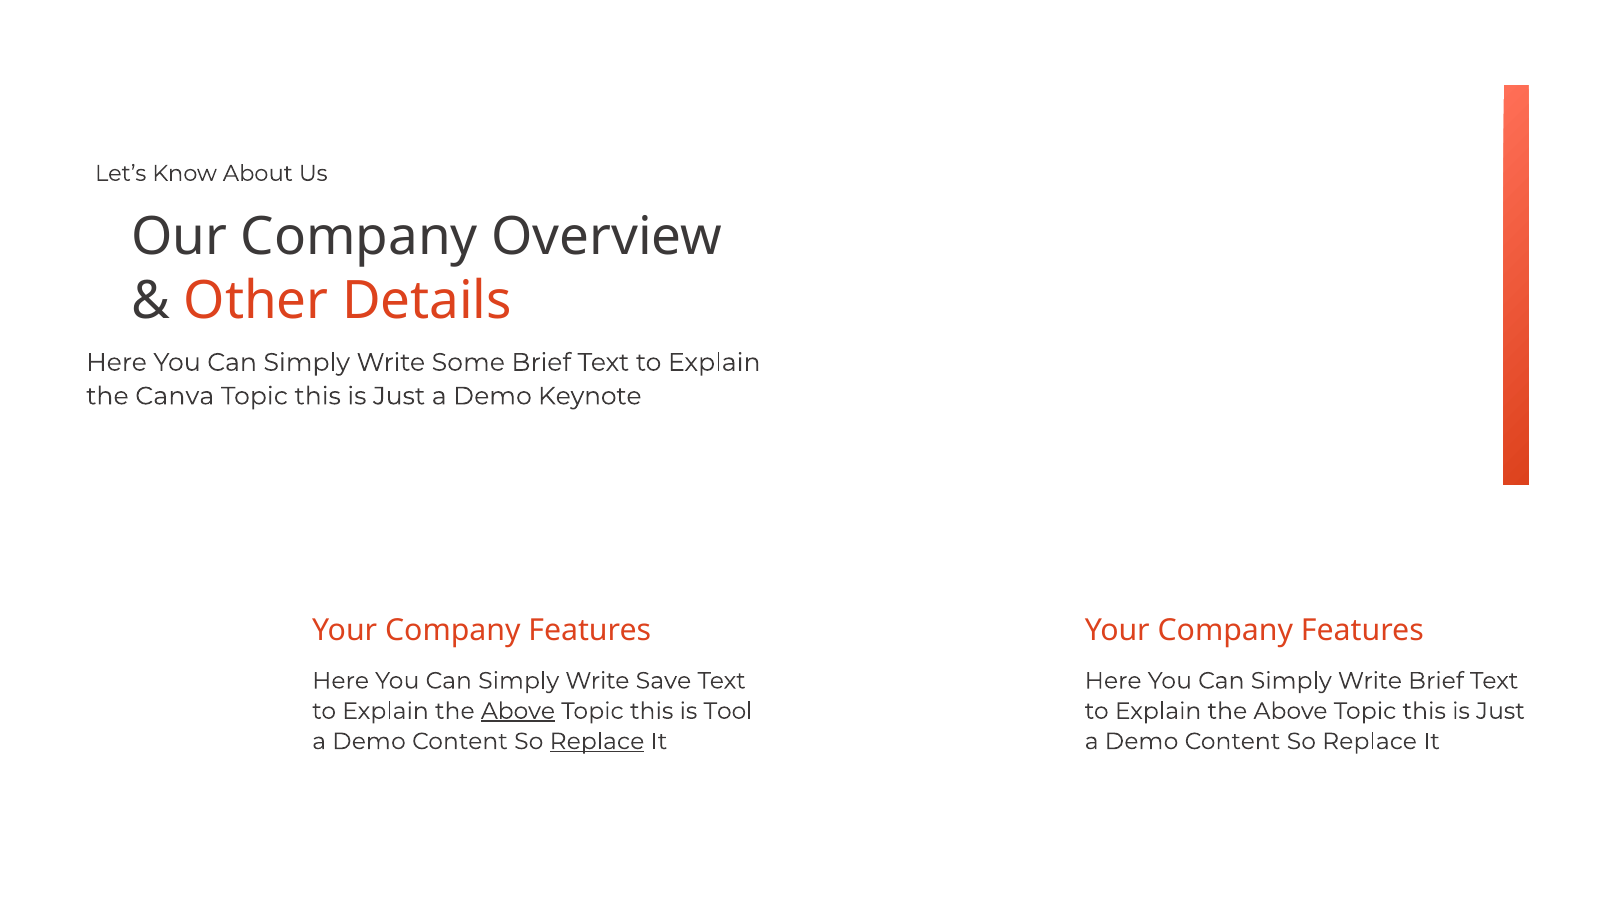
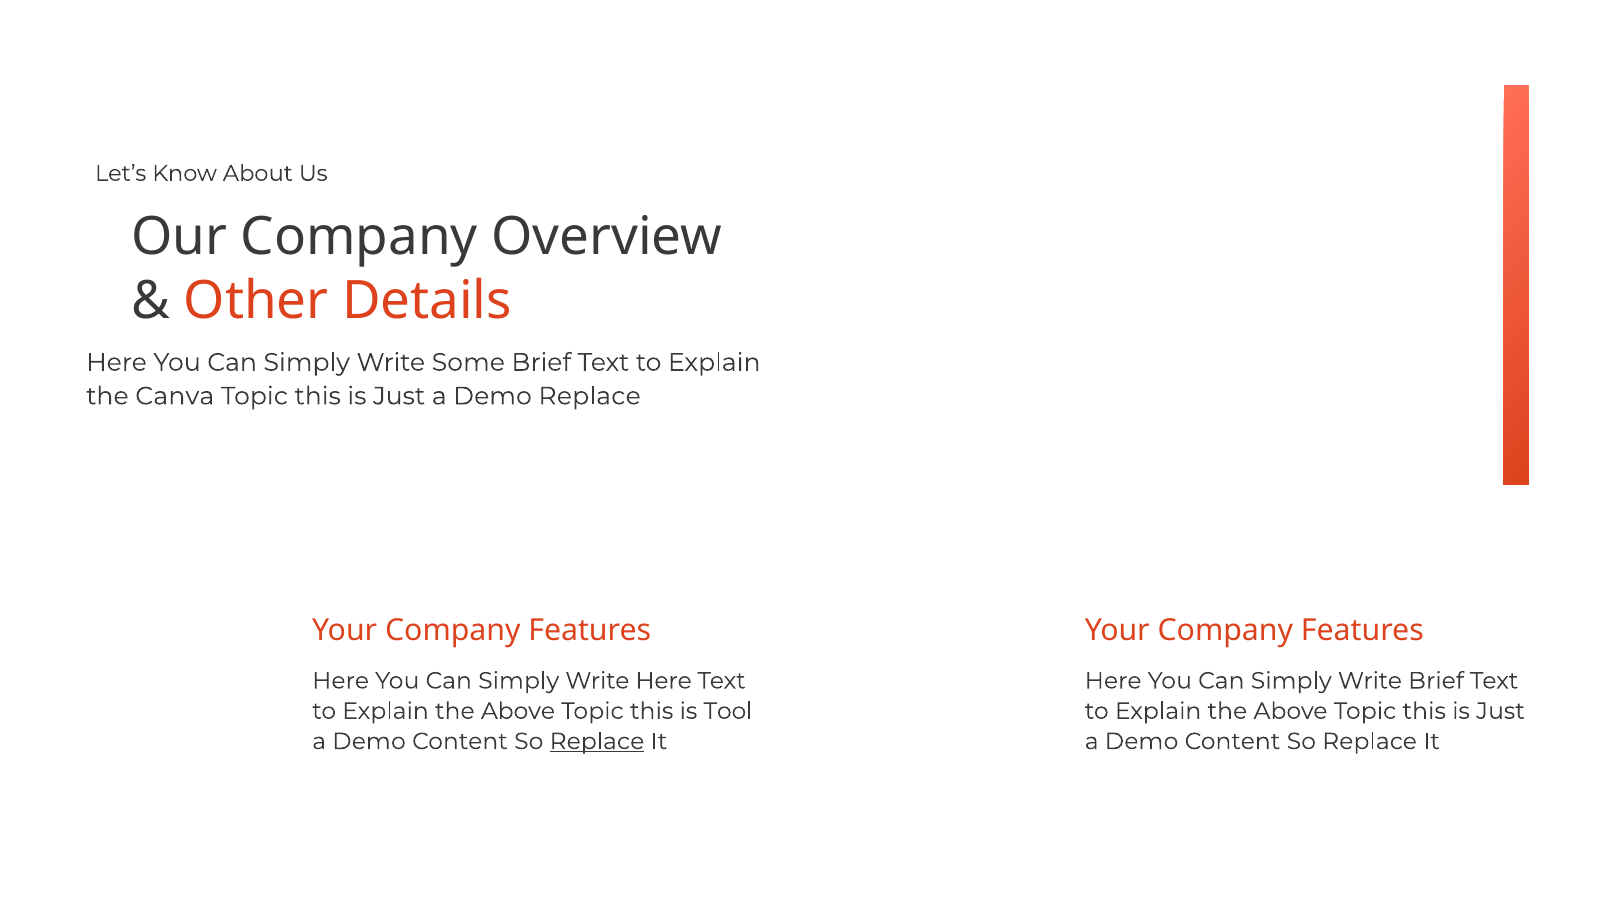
Demo Keynote: Keynote -> Replace
Write Save: Save -> Here
Above at (518, 711) underline: present -> none
